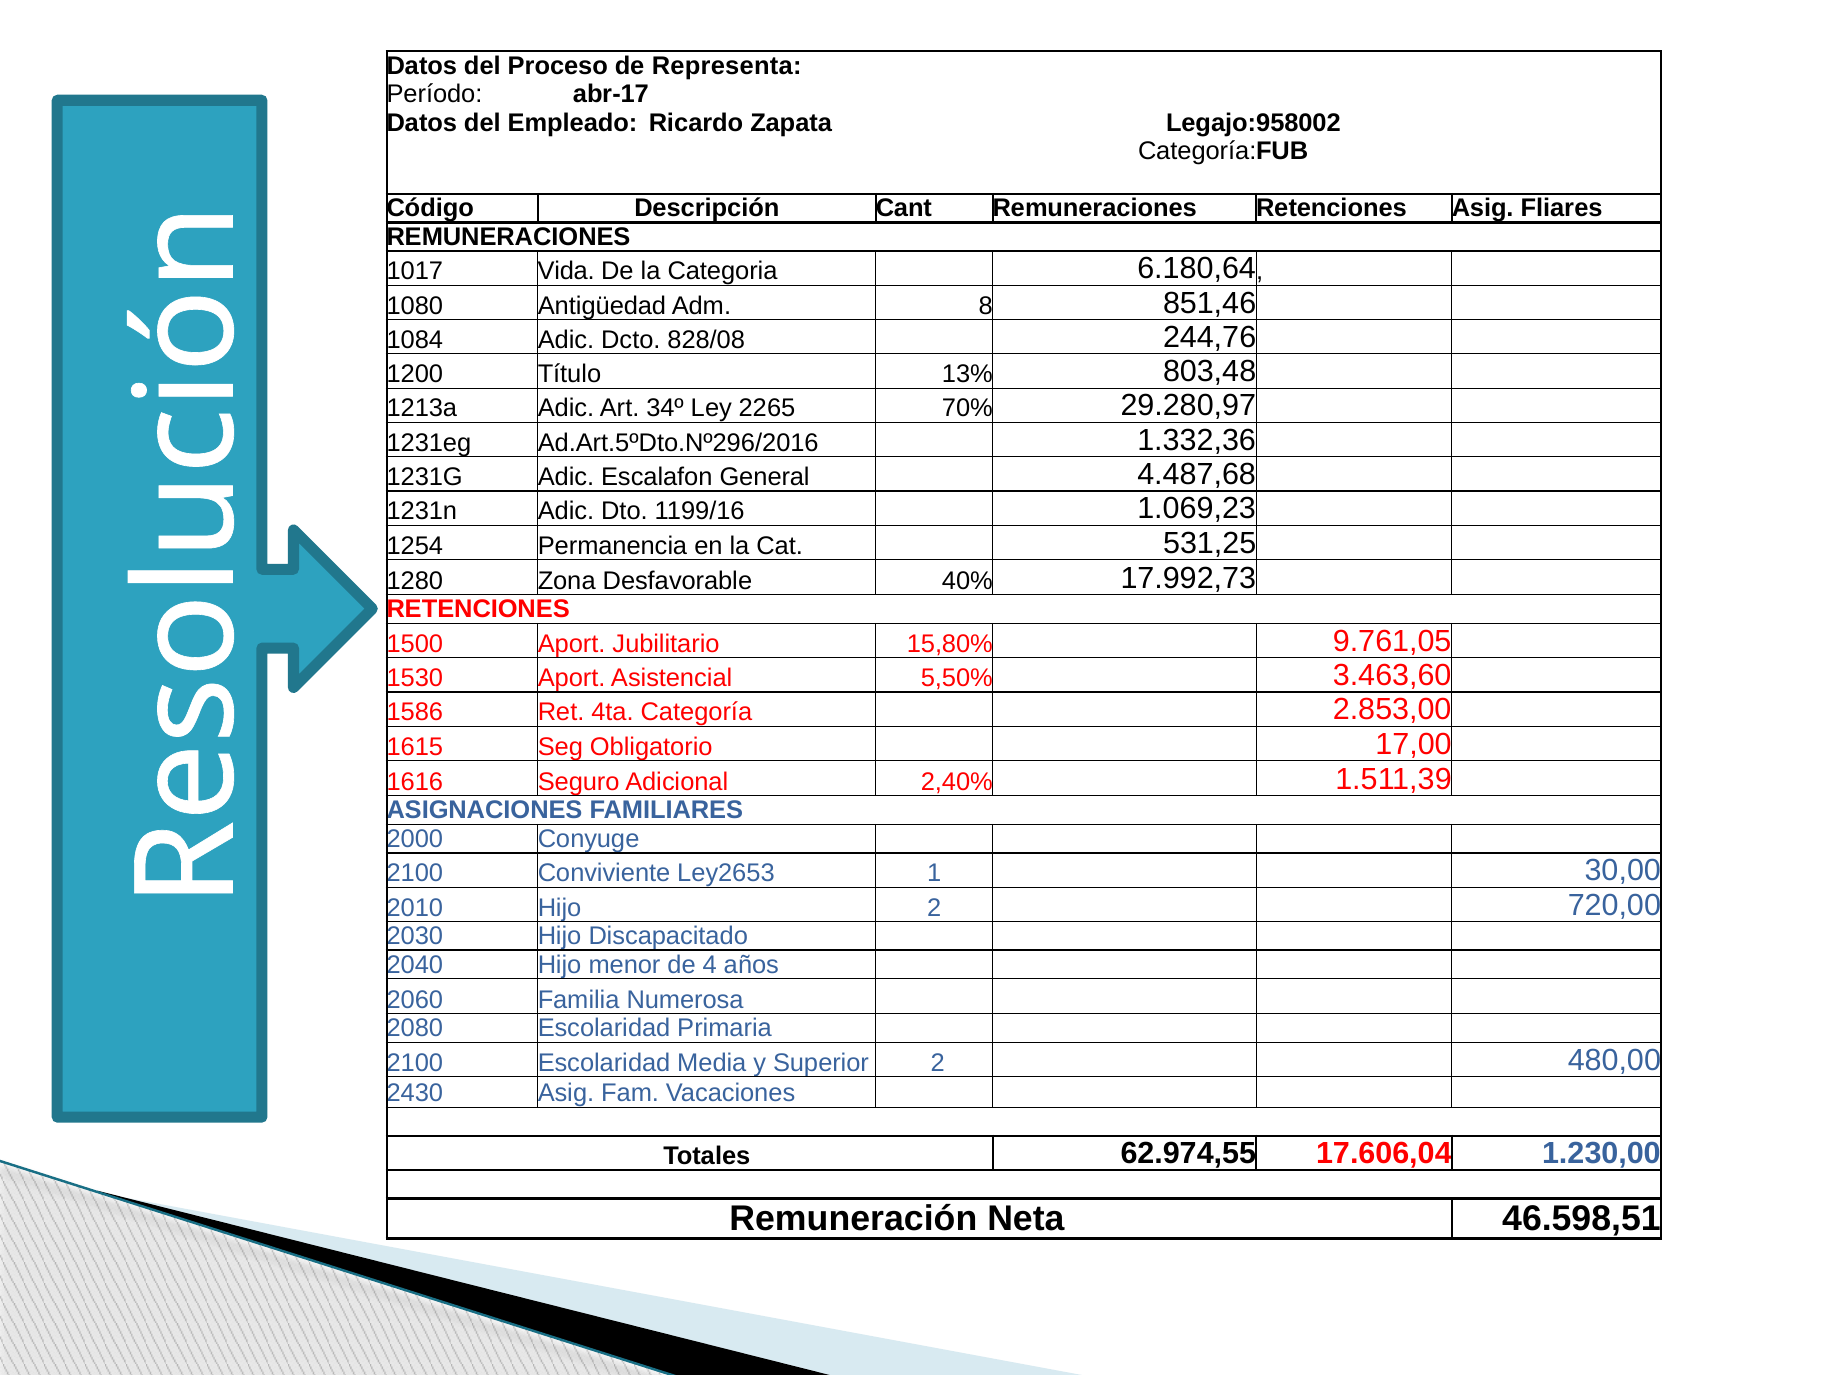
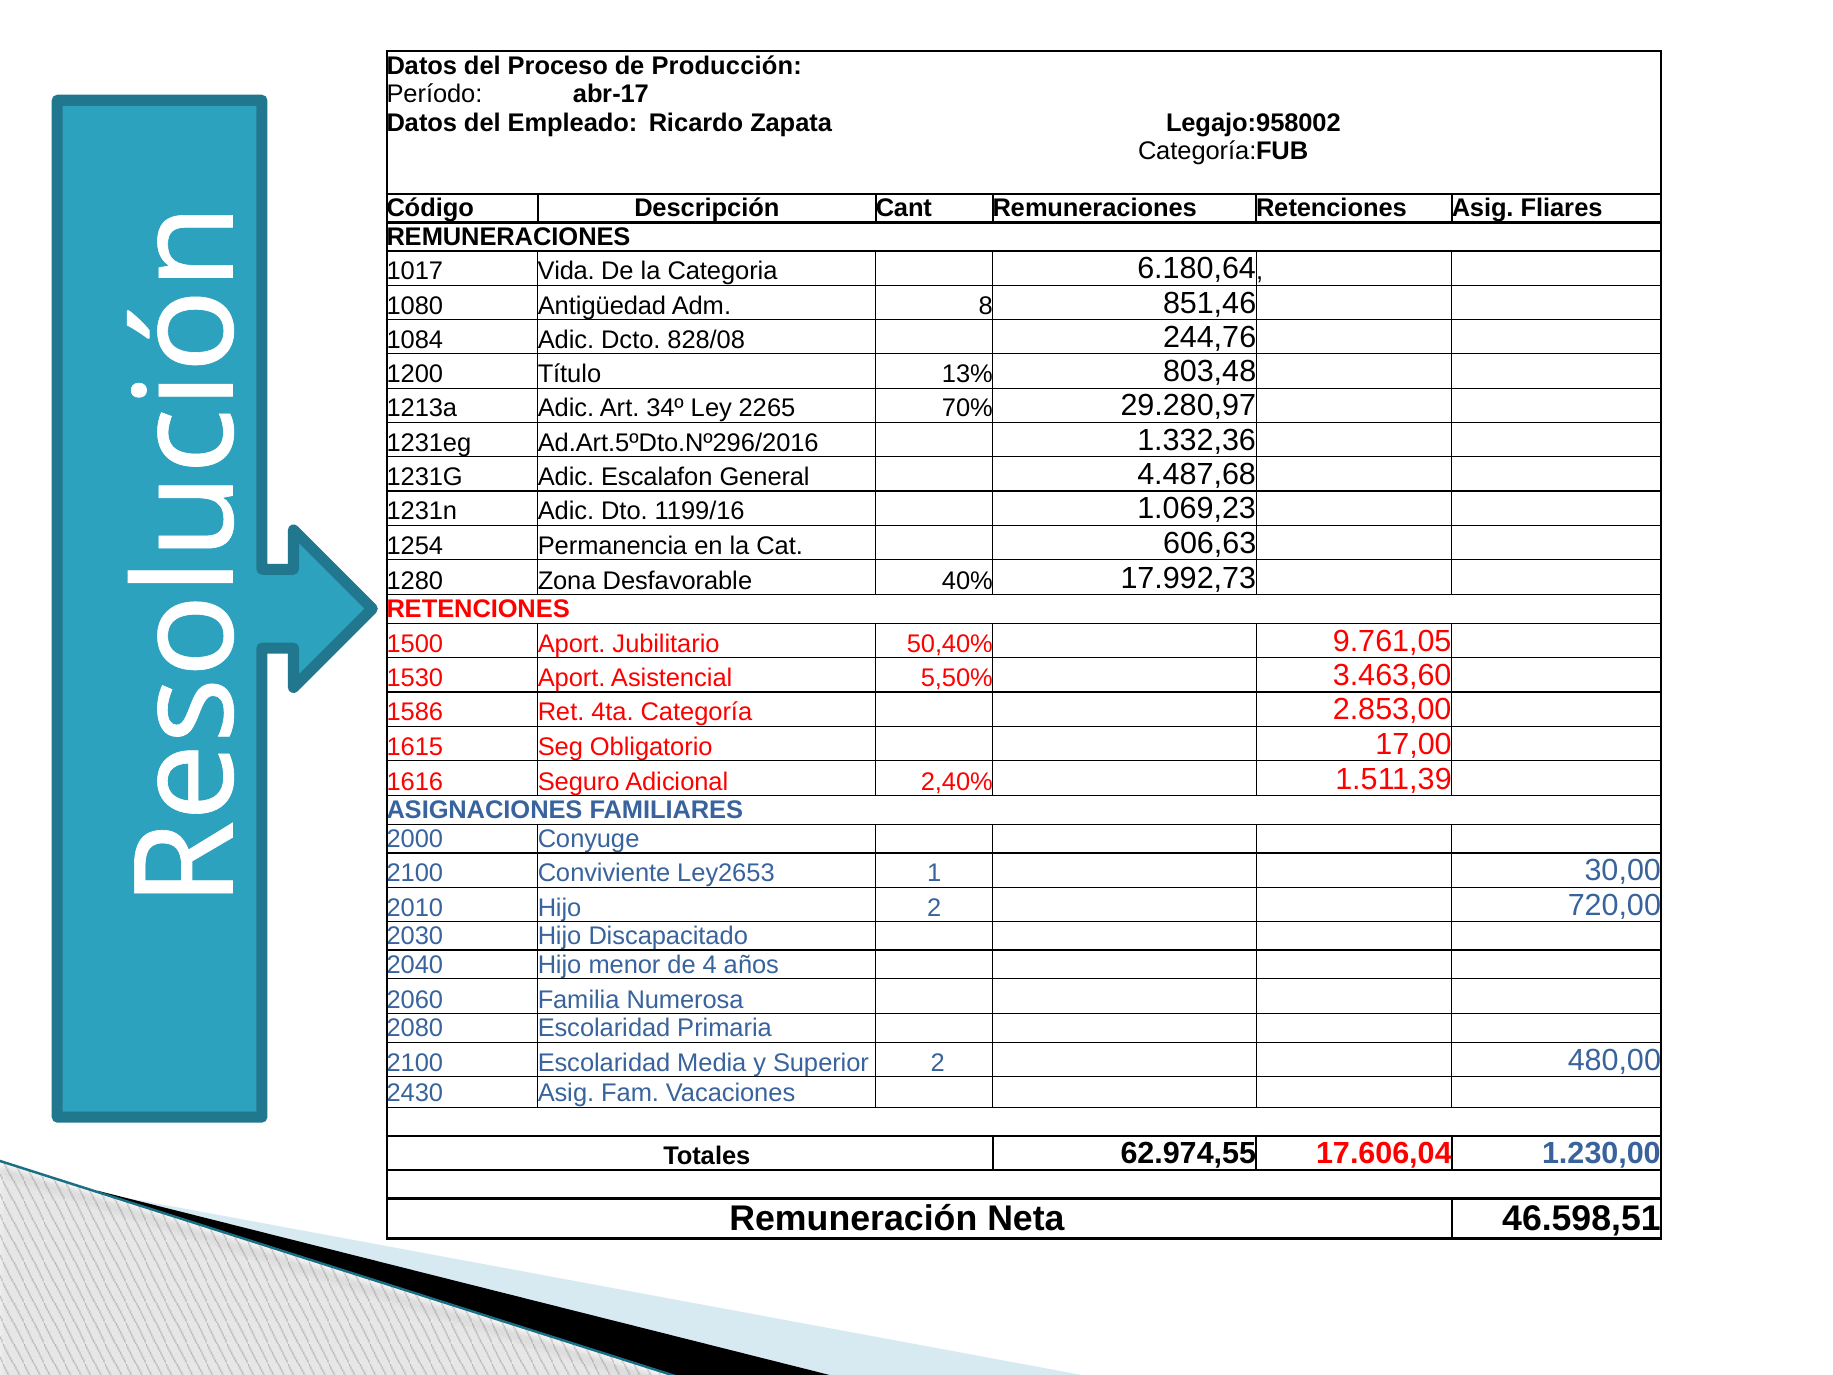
Representa: Representa -> Producción
531,25: 531,25 -> 606,63
15,80%: 15,80% -> 50,40%
